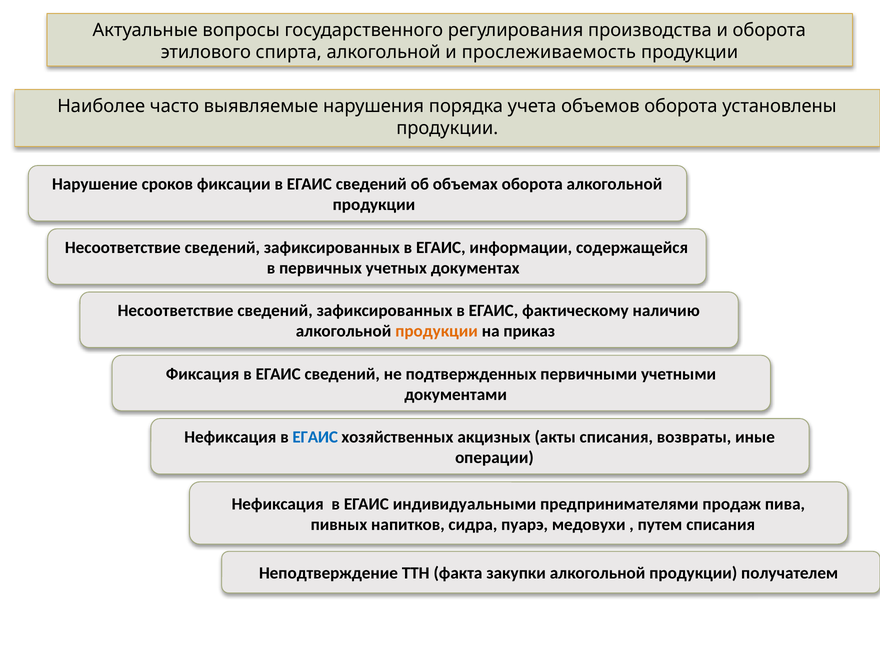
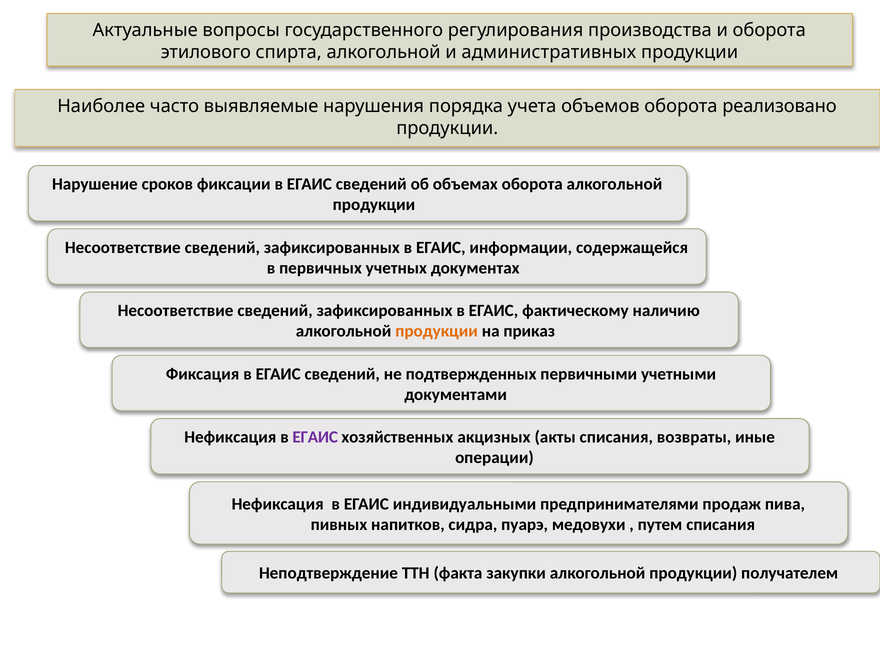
прослеживаемость: прослеживаемость -> административных
установлены: установлены -> реализовано
ЕГАИС at (315, 437) colour: blue -> purple
